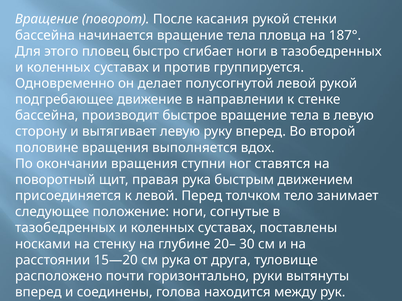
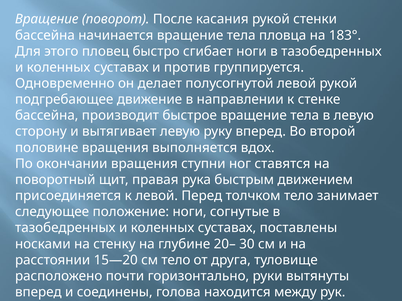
187°: 187° -> 183°
см рука: рука -> тело
